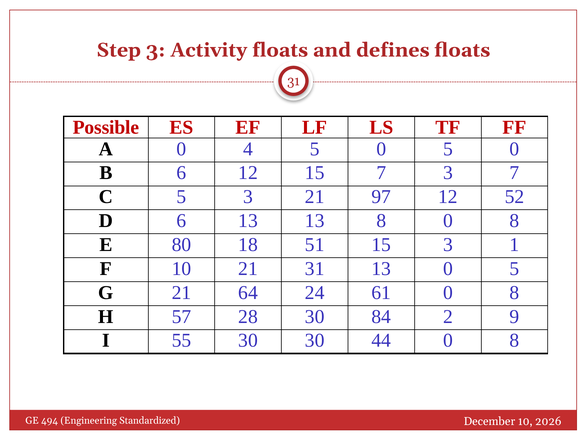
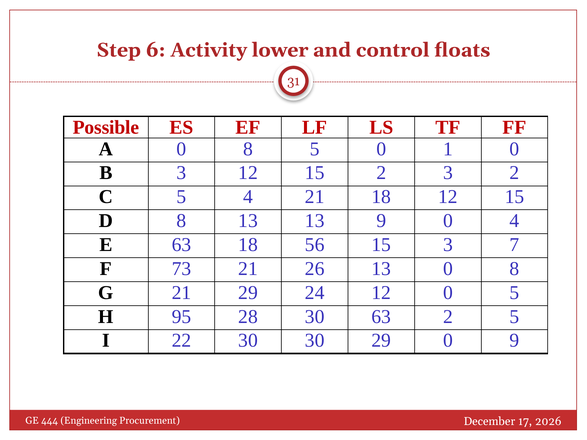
Step 3: 3 -> 6
Activity floats: floats -> lower
defines: defines -> control
A 0 4: 4 -> 8
5 0 5: 5 -> 1
B 6: 6 -> 3
15 7: 7 -> 2
3 7: 7 -> 2
5 3: 3 -> 4
21 97: 97 -> 18
52 at (515, 197): 52 -> 15
D 6: 6 -> 8
13 8: 8 -> 9
8 at (515, 221): 8 -> 4
E 80: 80 -> 63
51: 51 -> 56
1: 1 -> 7
F 10: 10 -> 73
21 31: 31 -> 26
13 0 5: 5 -> 8
21 64: 64 -> 29
24 61: 61 -> 12
8 at (515, 293): 8 -> 5
57: 57 -> 95
30 84: 84 -> 63
2 9: 9 -> 5
55: 55 -> 22
30 44: 44 -> 29
8 at (515, 341): 8 -> 9
494: 494 -> 444
Standardized: Standardized -> Procurement
10 at (525, 422): 10 -> 17
